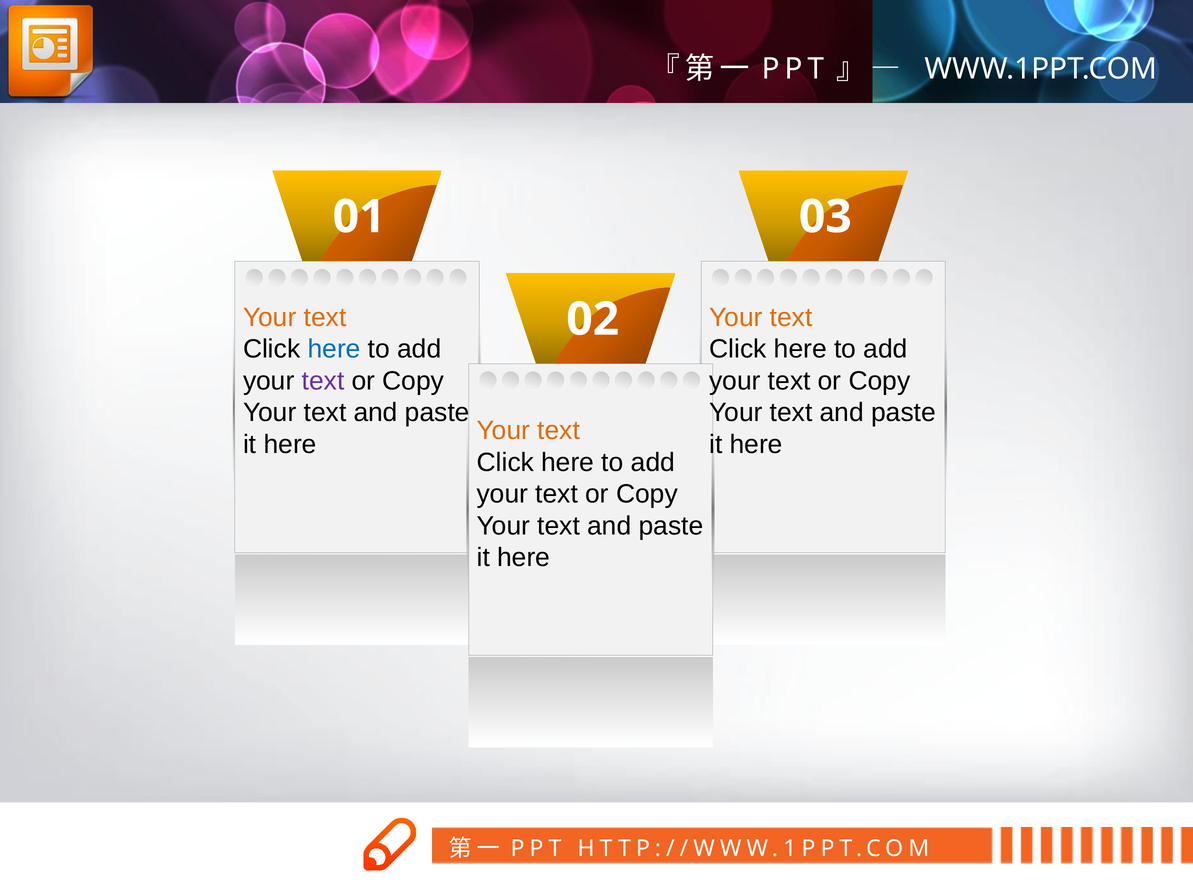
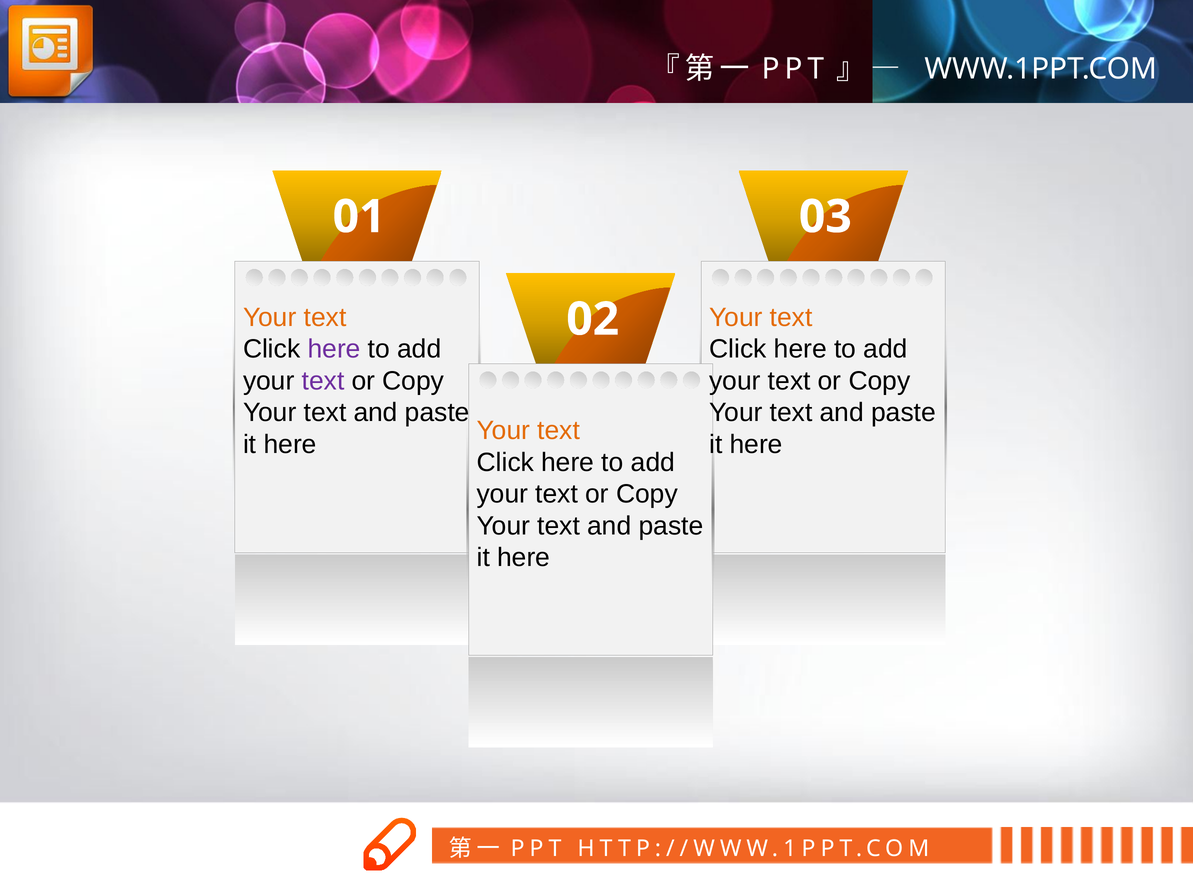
here at (334, 349) colour: blue -> purple
